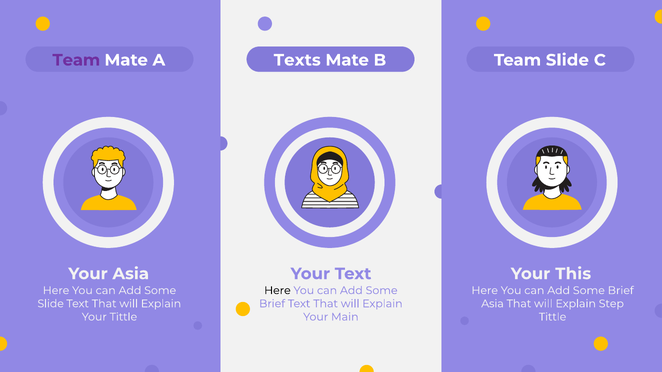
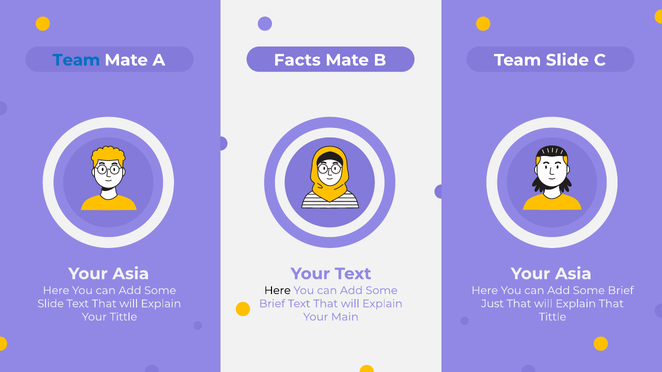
Team at (76, 60) colour: purple -> blue
Texts: Texts -> Facts
This at (573, 274): This -> Asia
Asia at (493, 304): Asia -> Just
Explain Step: Step -> That
